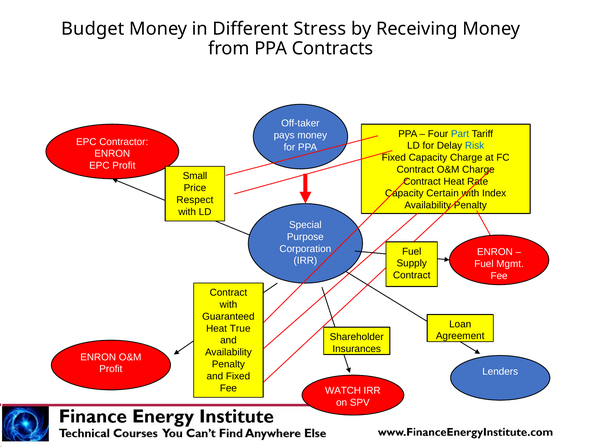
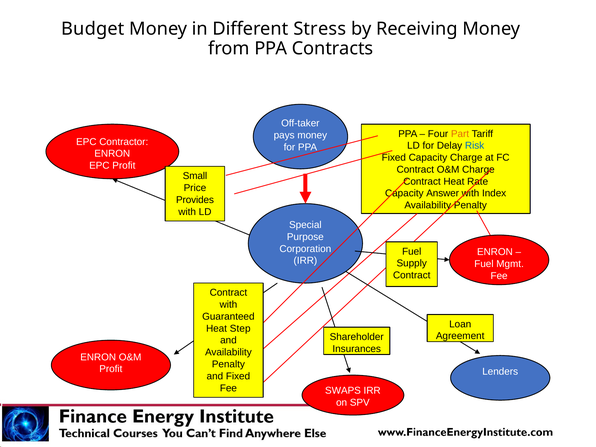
Part colour: blue -> orange
Certain: Certain -> Answer
Respect: Respect -> Provides
True: True -> Step
WATCH: WATCH -> SWAPS
